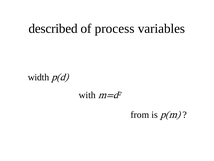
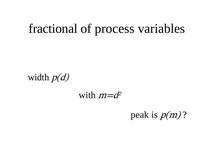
described: described -> fractional
from: from -> peak
